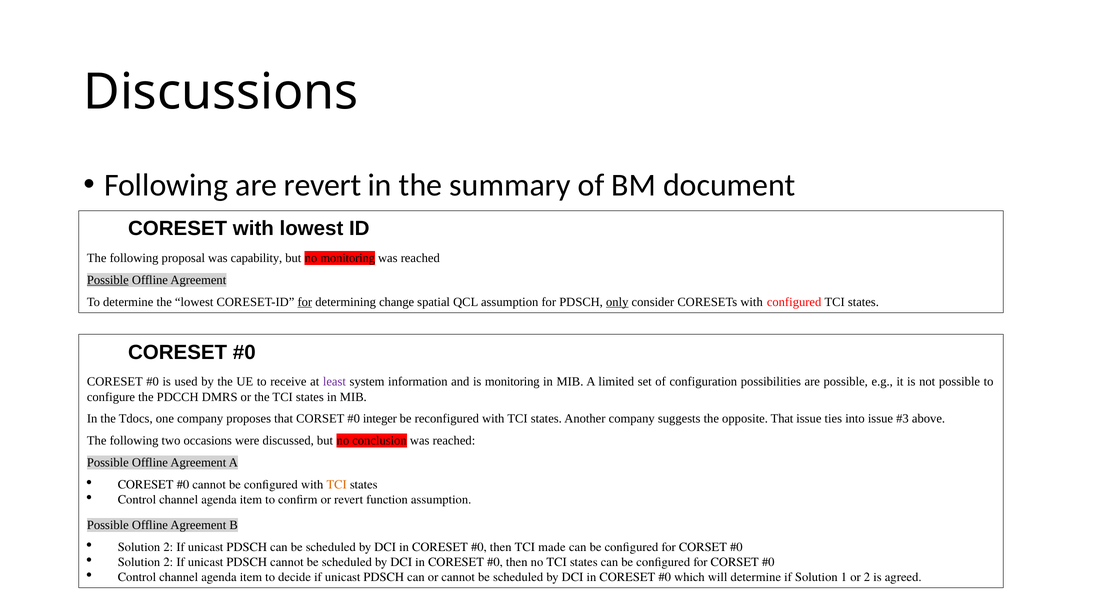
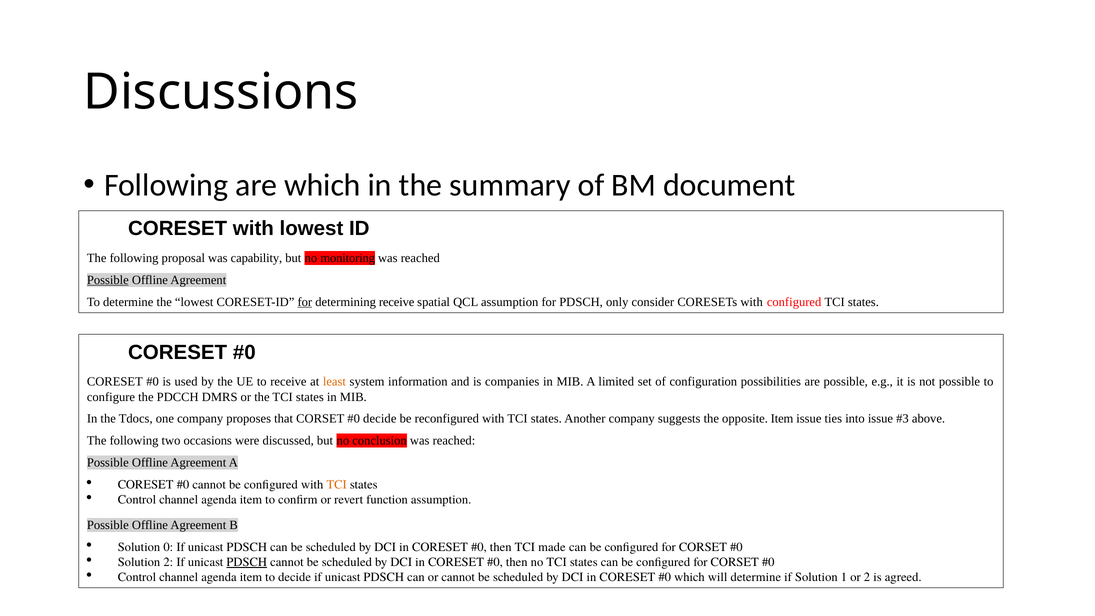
are revert: revert -> which
determining change: change -> receive
only underline: present -> none
least colour: purple -> orange
is monitoring: monitoring -> companies
integer at (380, 419): integer -> decide
opposite That: That -> Item
2 at (168, 547): 2 -> 0
PDSCH at (247, 562) underline: none -> present
